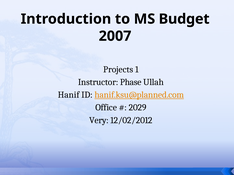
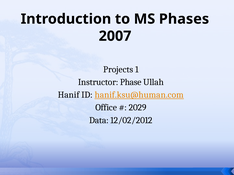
Budget: Budget -> Phases
hanif.ksu@planned.com: hanif.ksu@planned.com -> hanif.ksu@human.com
Very: Very -> Data
